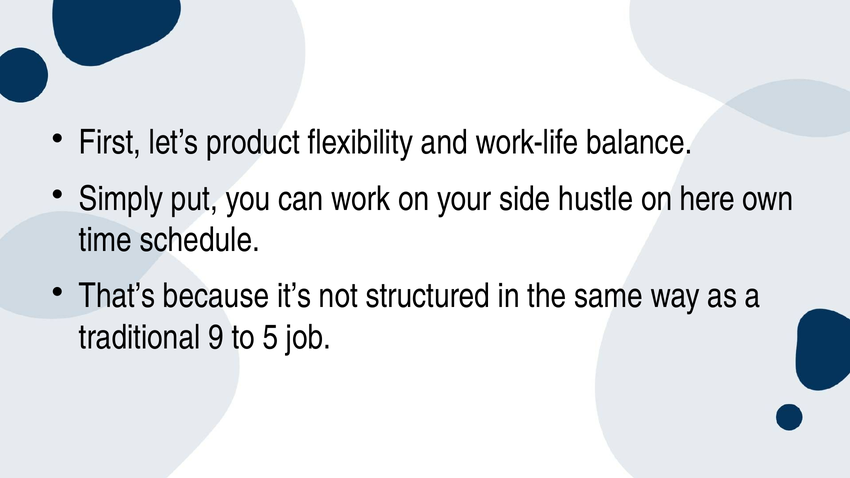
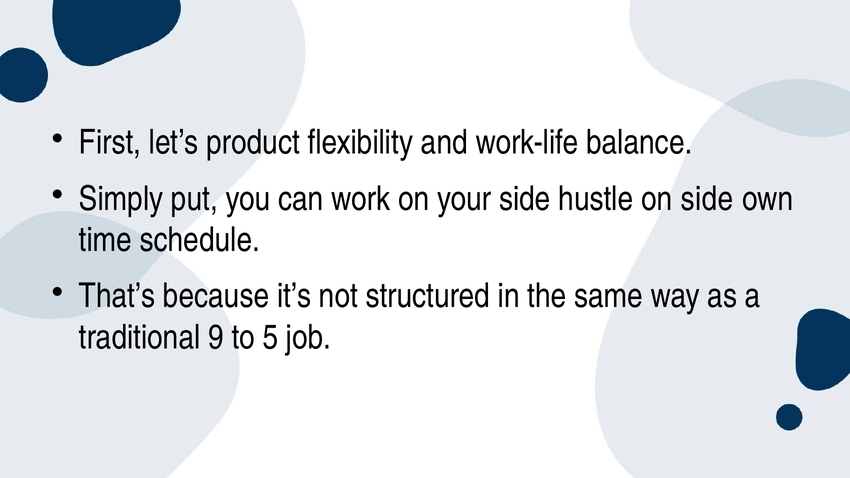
on here: here -> side
